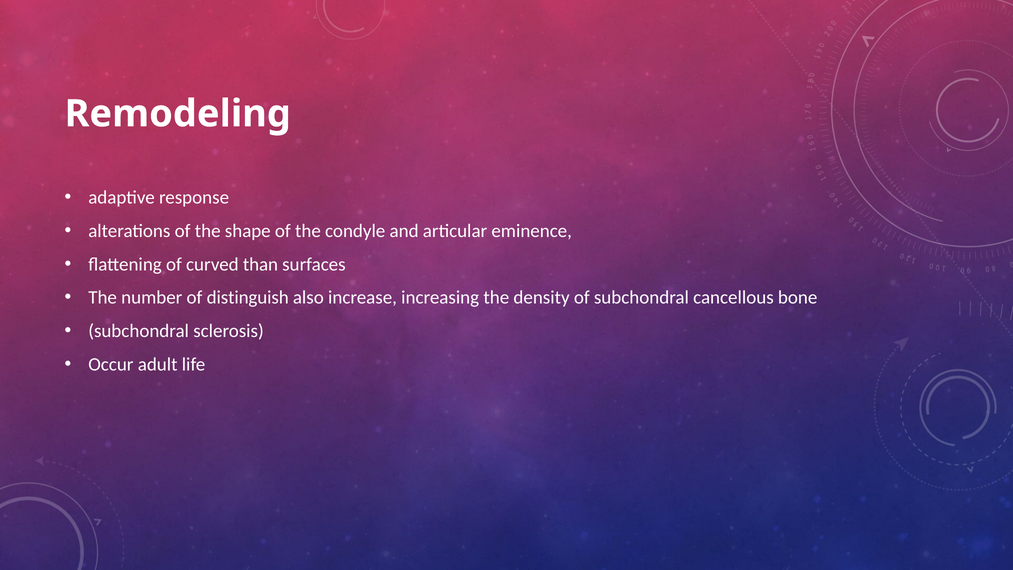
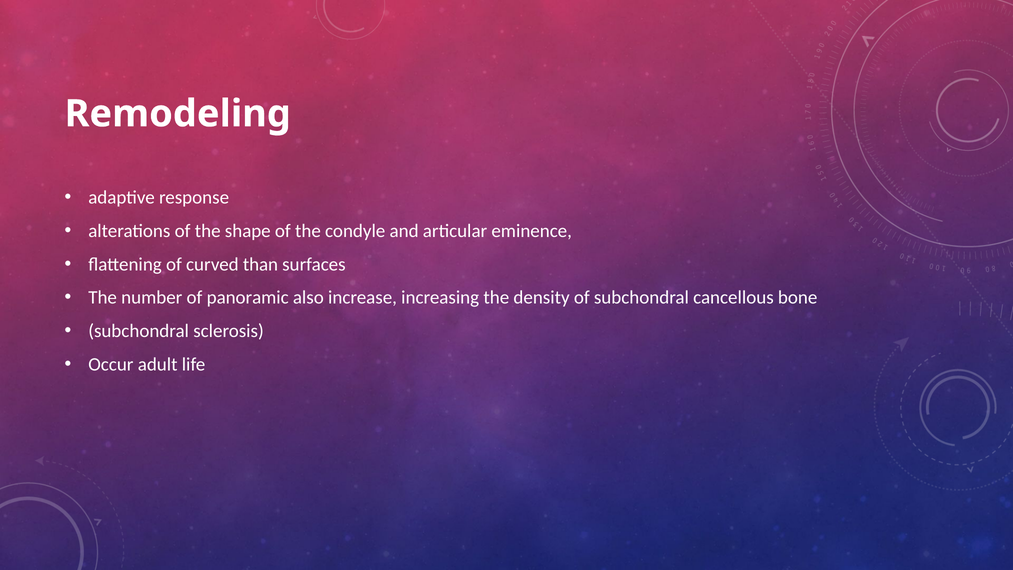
distinguish: distinguish -> panoramic
